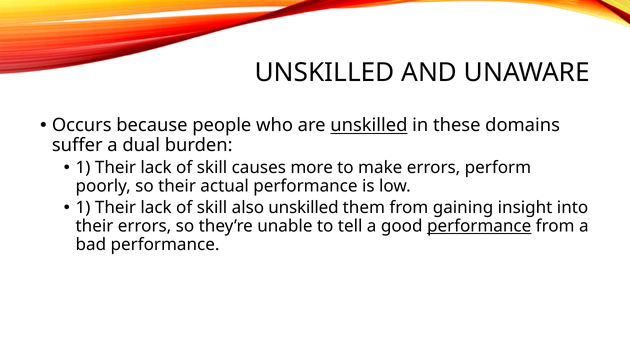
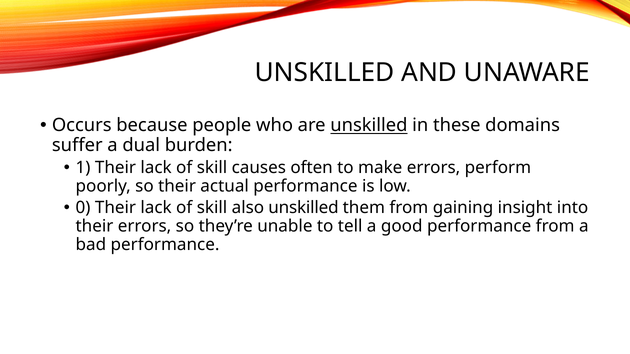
more: more -> often
1 at (83, 208): 1 -> 0
performance at (479, 226) underline: present -> none
